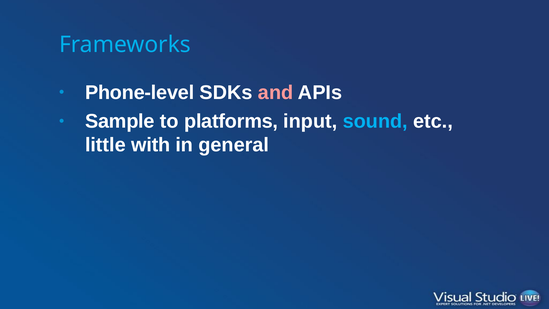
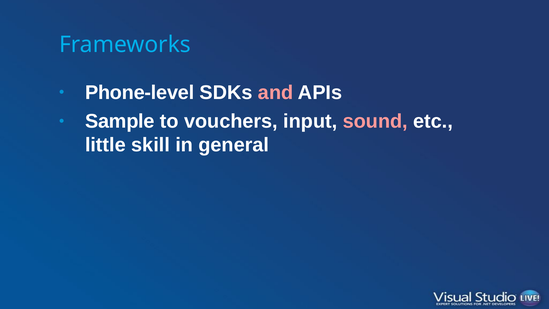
platforms: platforms -> vouchers
sound colour: light blue -> pink
with: with -> skill
